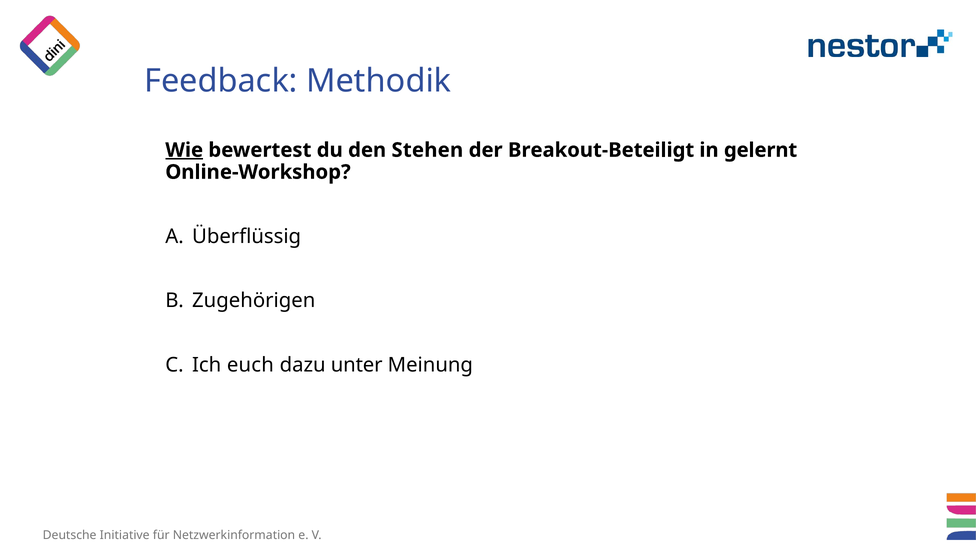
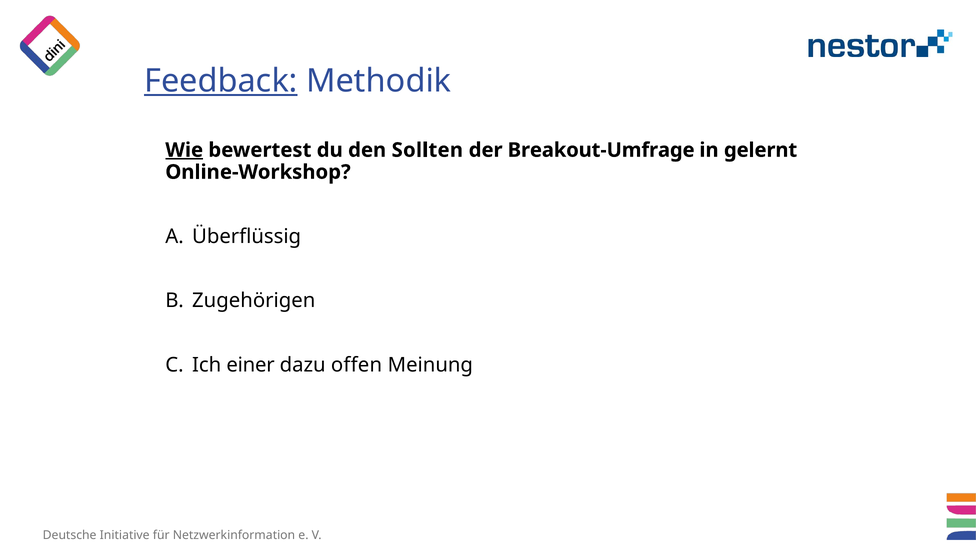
Feedback underline: none -> present
Stehen: Stehen -> Sollten
Breakout-Beteiligt: Breakout-Beteiligt -> Breakout-Umfrage
euch: euch -> einer
unter: unter -> offen
